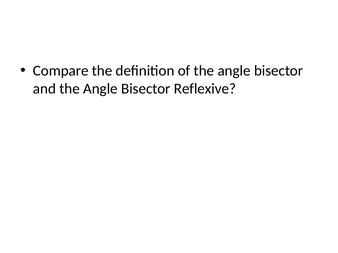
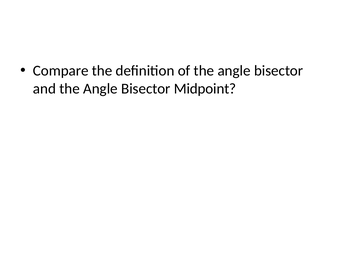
Reflexive: Reflexive -> Midpoint
